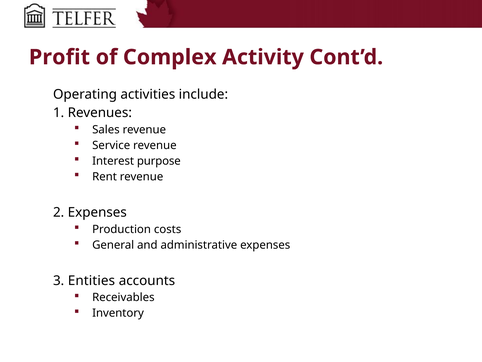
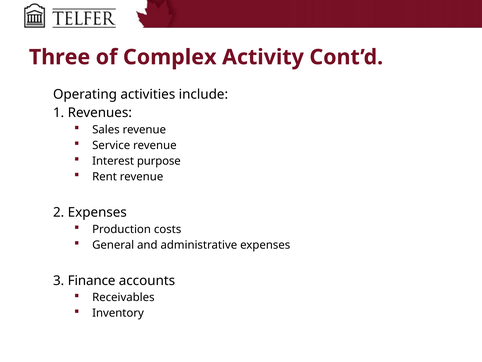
Profit: Profit -> Three
Entities: Entities -> Finance
